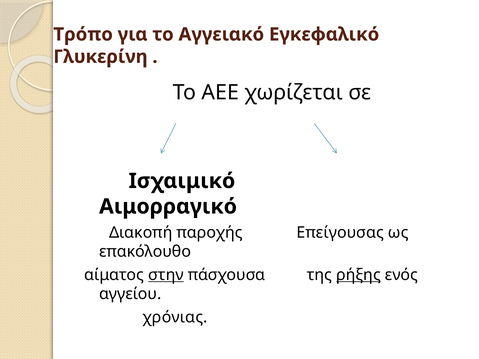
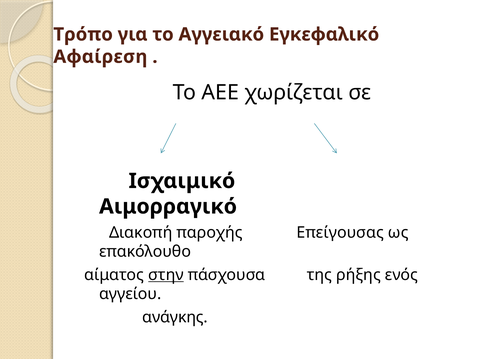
Γλυκερίνη: Γλυκερίνη -> Αφαίρεση
ρήξης underline: present -> none
χρόνιας: χρόνιας -> ανάγκης
